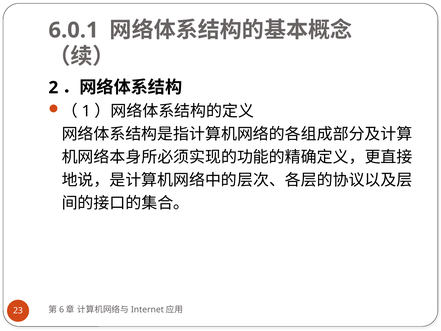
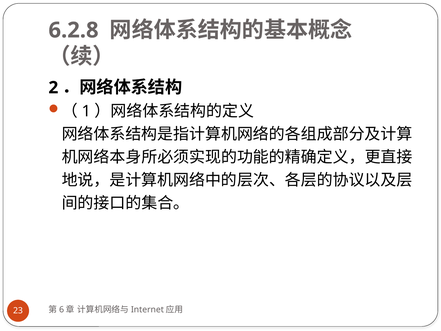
6.0.1: 6.0.1 -> 6.2.8
